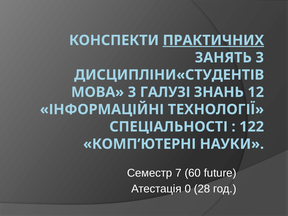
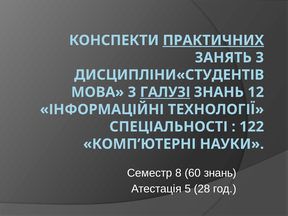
ГАЛУЗІ underline: none -> present
7: 7 -> 8
60 future: future -> знань
0: 0 -> 5
